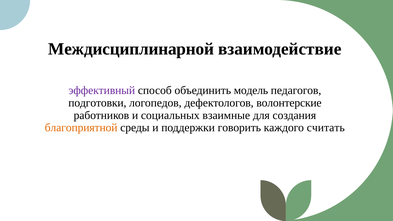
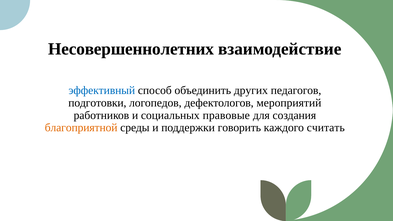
Междисциплинарной: Междисциплинарной -> Несовершеннолетних
эффективный colour: purple -> blue
модель: модель -> других
волонтерские: волонтерские -> мероприятий
взаимные: взаимные -> правовые
